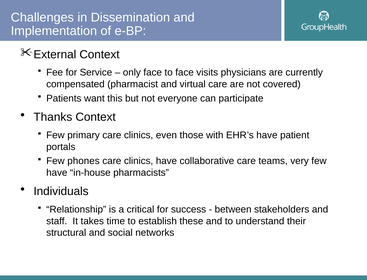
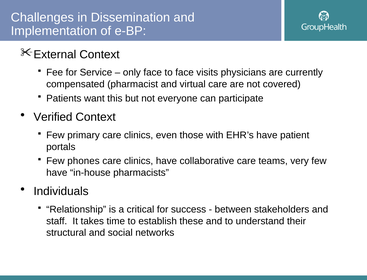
Thanks: Thanks -> Verified
